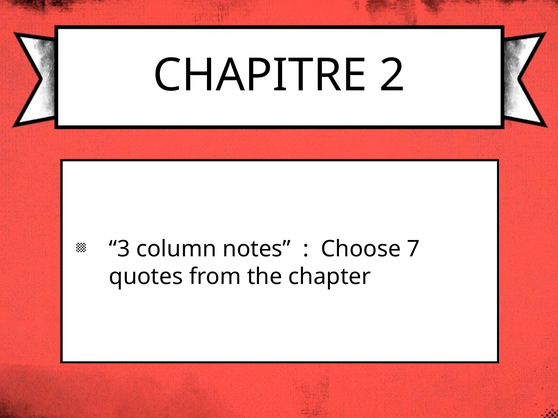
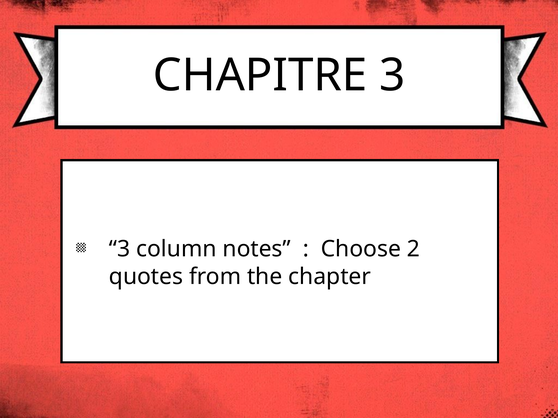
CHAPITRE 2: 2 -> 3
7: 7 -> 2
